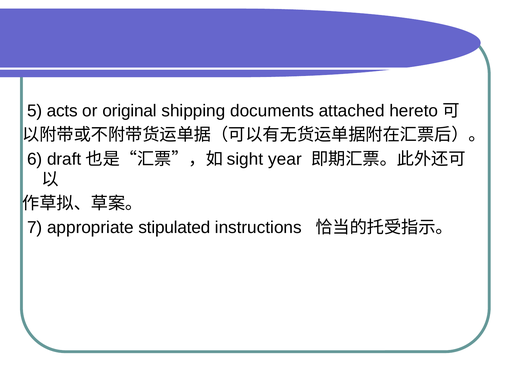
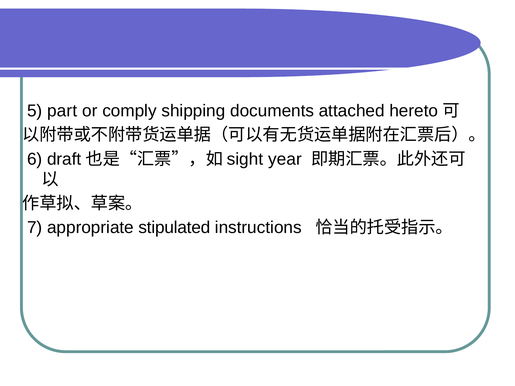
acts: acts -> part
original: original -> comply
